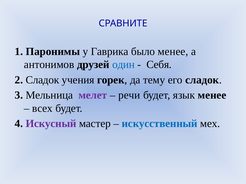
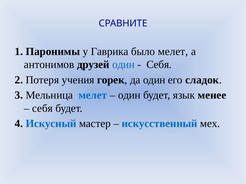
было менее: менее -> мелет
2 Сладок: Сладок -> Потеря
да тему: тему -> один
мелет at (93, 95) colour: purple -> blue
речи at (129, 95): речи -> один
всех at (42, 109): всех -> себя
Искусный colour: purple -> blue
